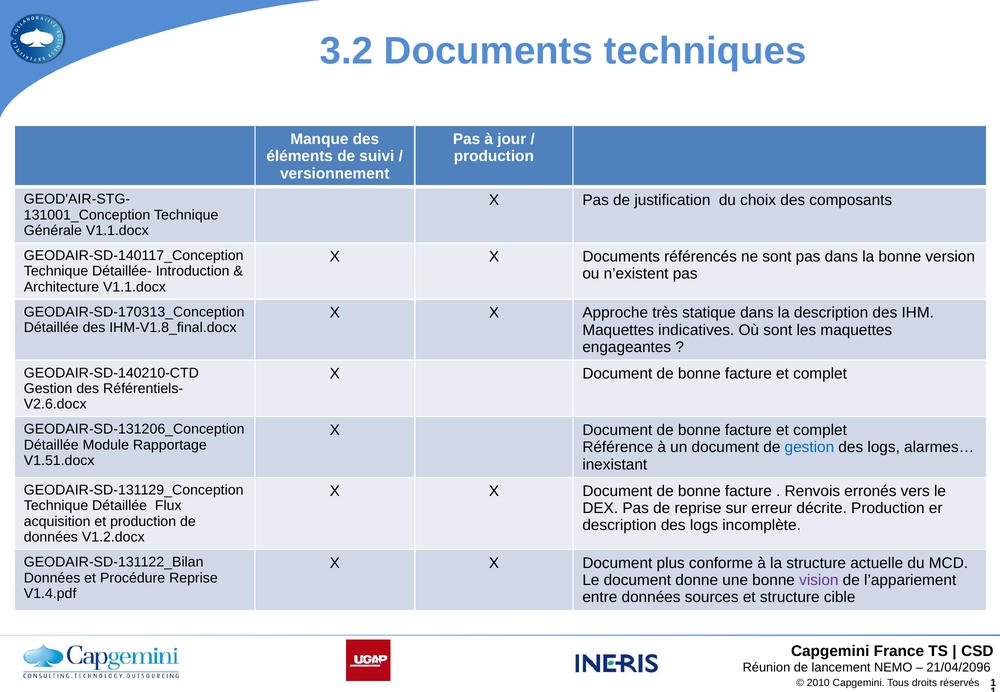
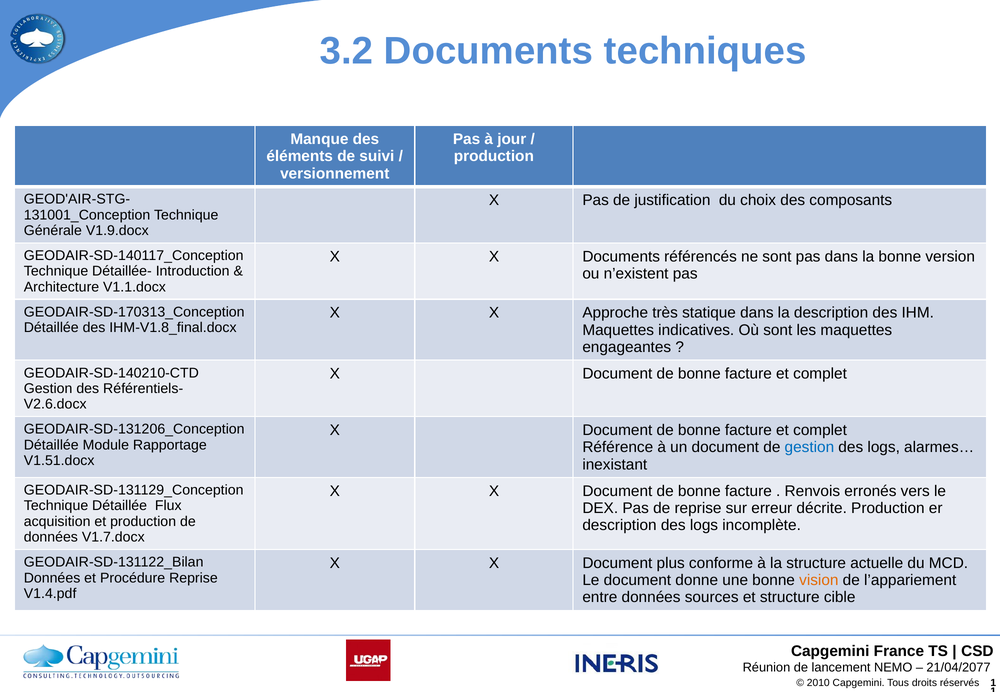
Générale V1.1.docx: V1.1.docx -> V1.9.docx
V1.2.docx: V1.2.docx -> V1.7.docx
vision colour: purple -> orange
21/04/2096: 21/04/2096 -> 21/04/2077
